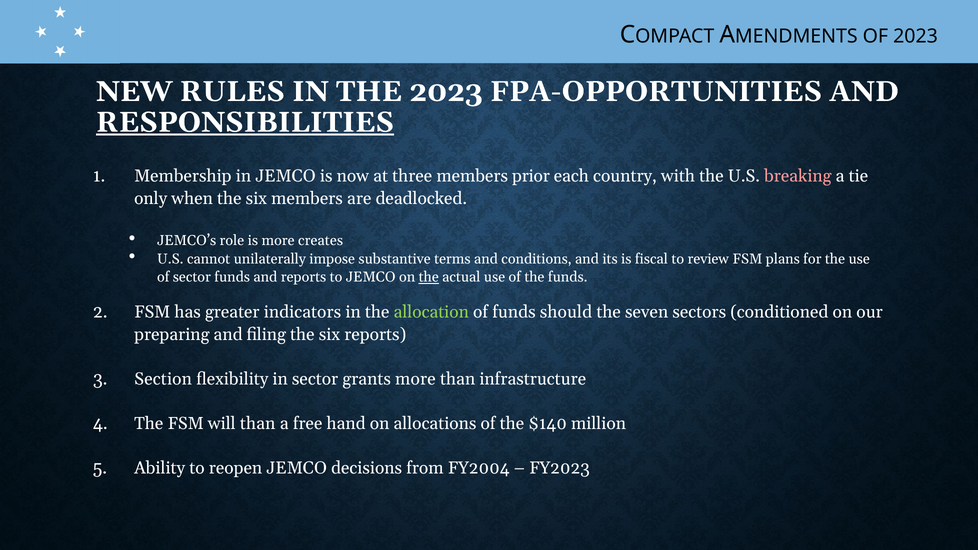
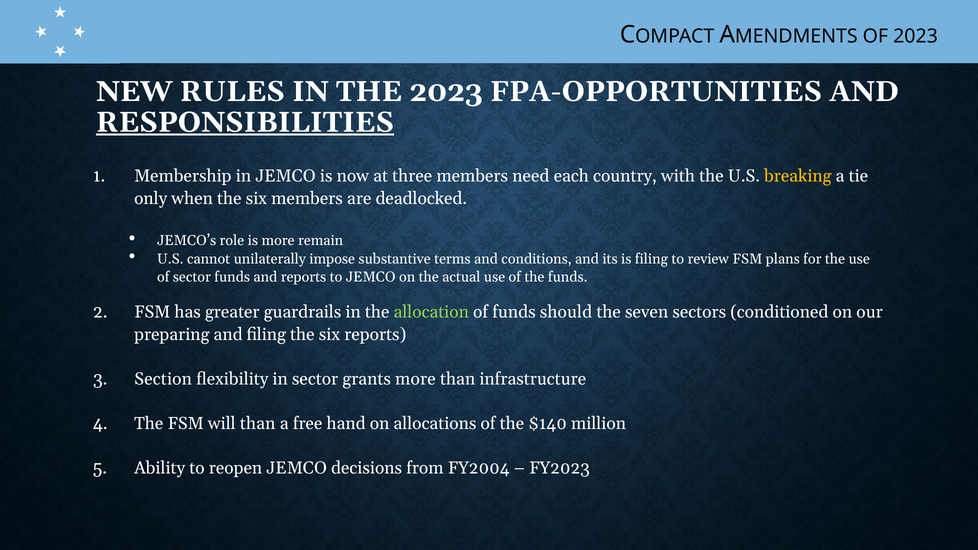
prior: prior -> need
breaking colour: pink -> yellow
creates: creates -> remain
is fiscal: fiscal -> filing
the at (429, 277) underline: present -> none
indicators: indicators -> guardrails
